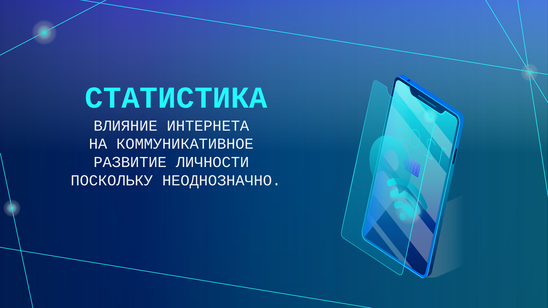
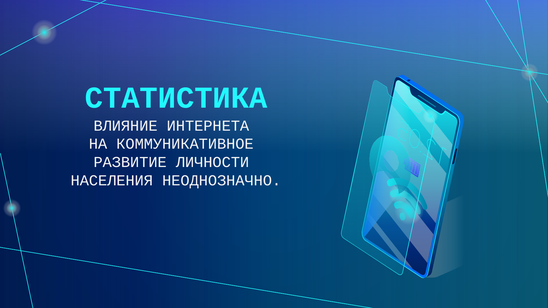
ПОСКОЛЬКУ: ПОСКОЛЬКУ -> НАСЕЛЕНИЯ
